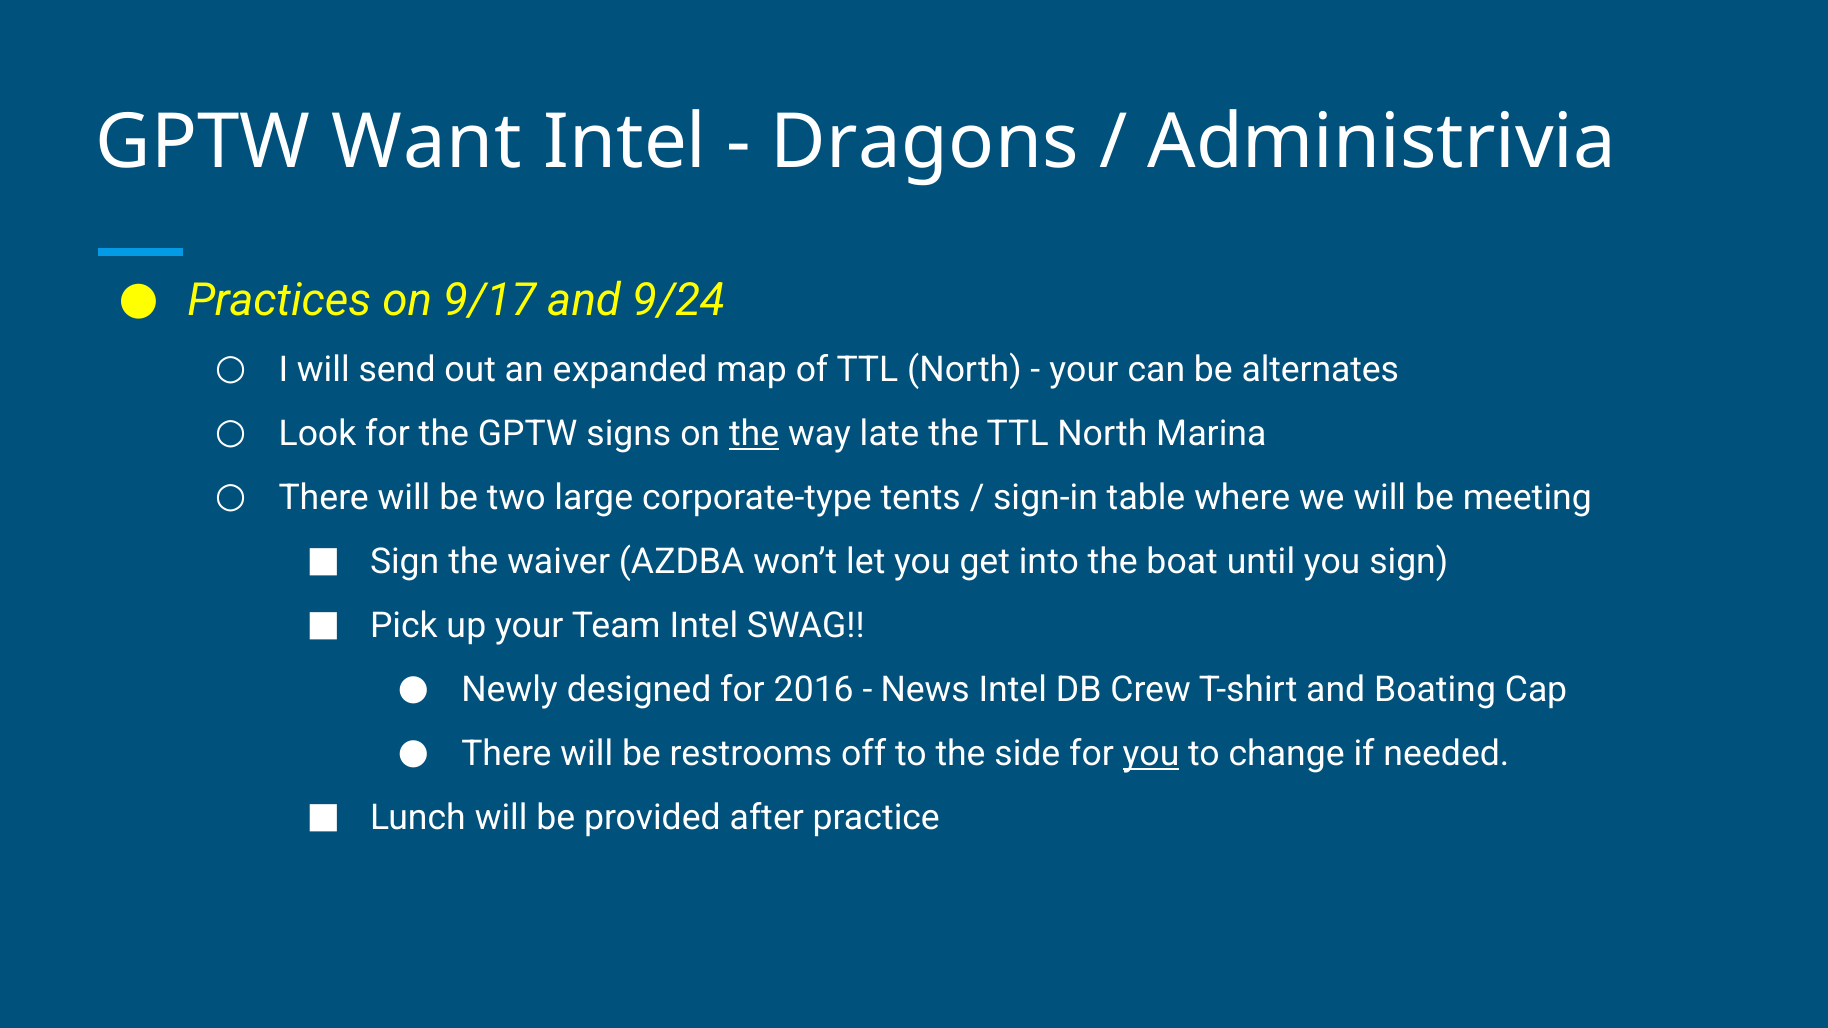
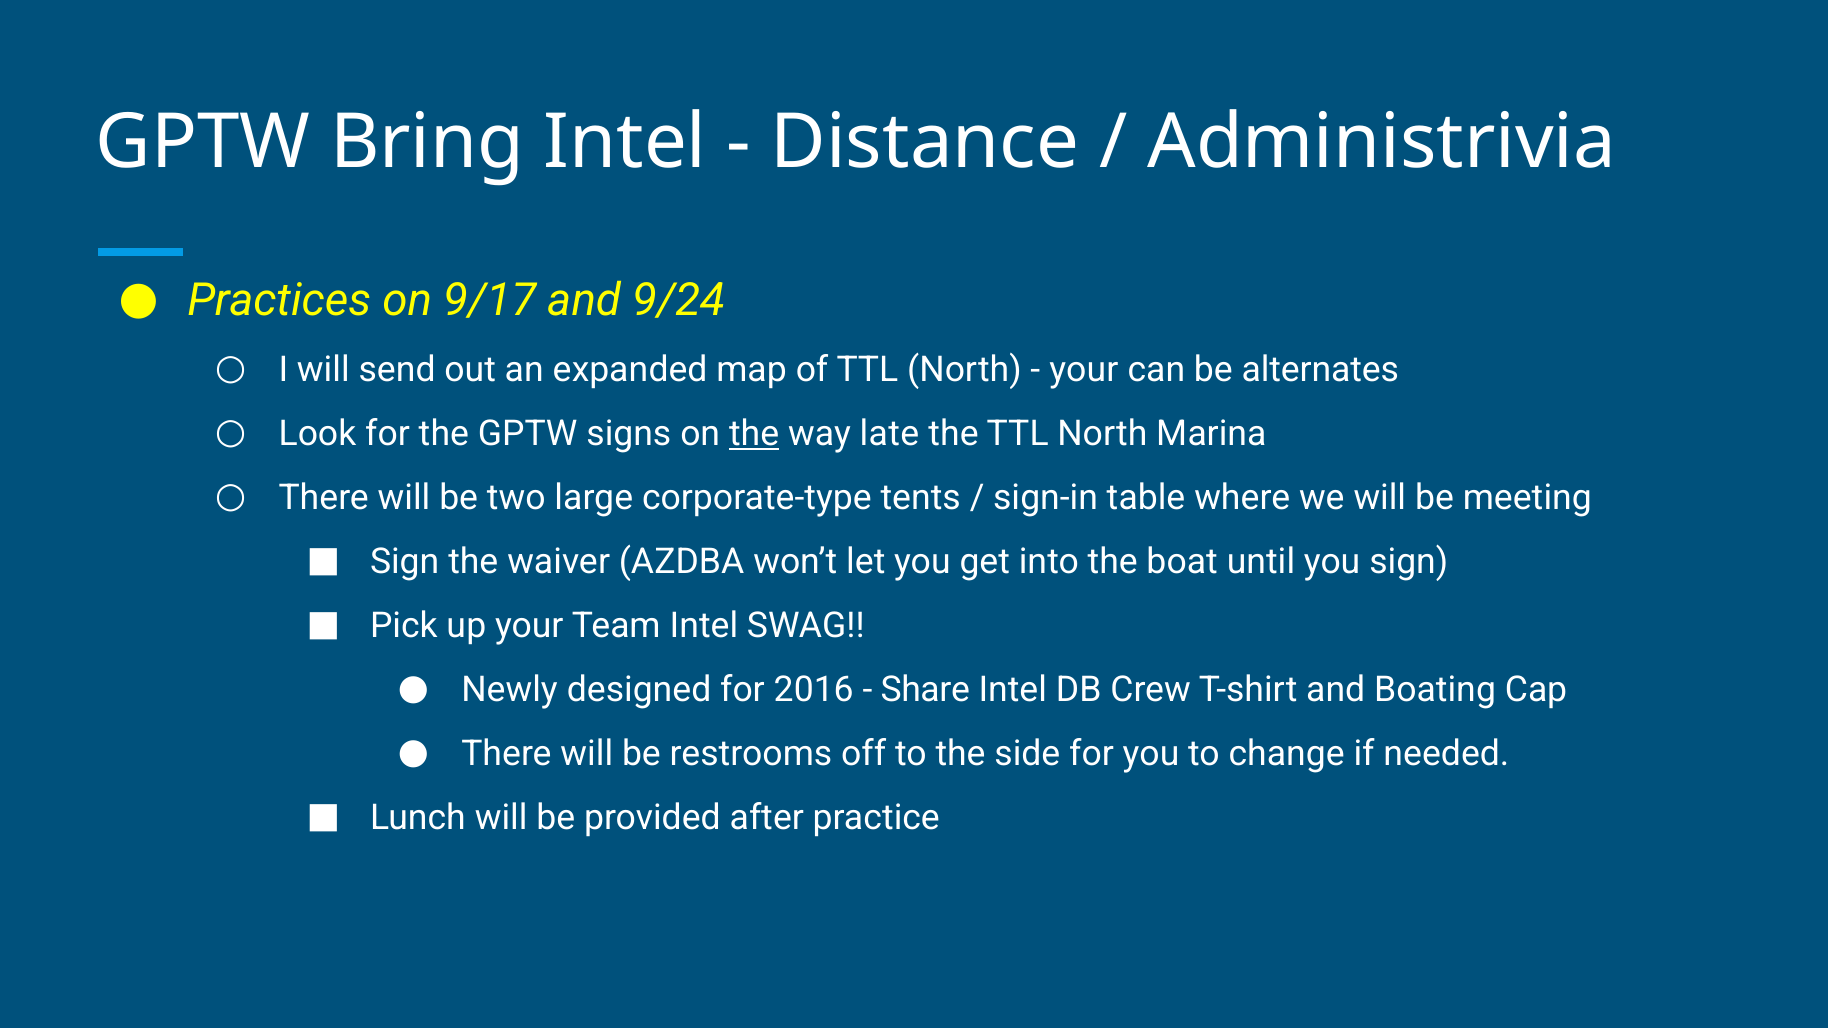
Want: Want -> Bring
Dragons: Dragons -> Distance
News: News -> Share
you at (1151, 754) underline: present -> none
